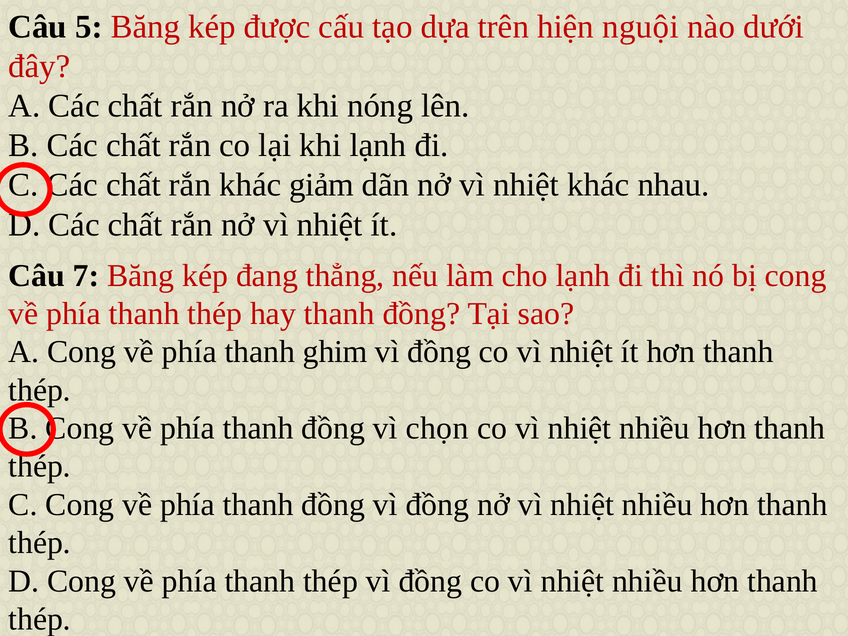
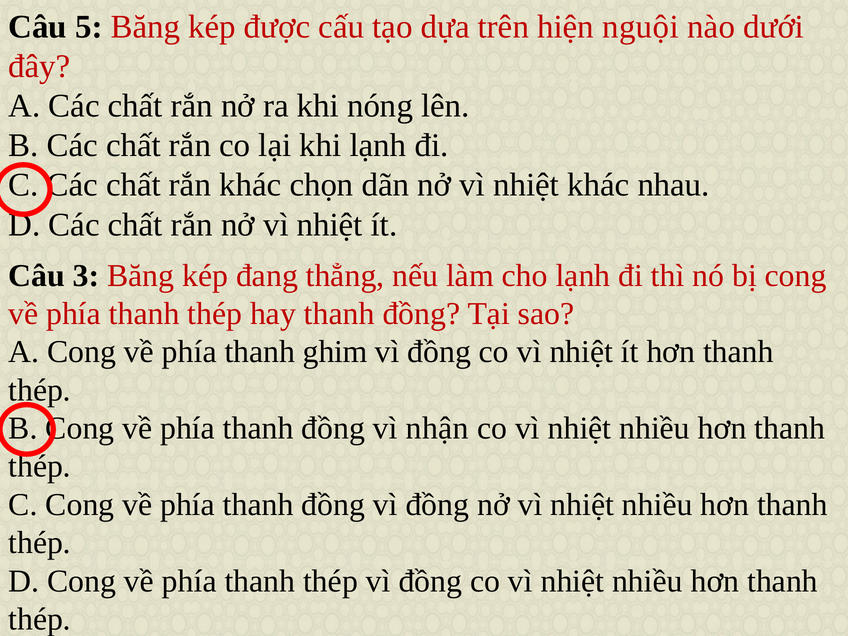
giảm: giảm -> chọn
7: 7 -> 3
chọn: chọn -> nhận
